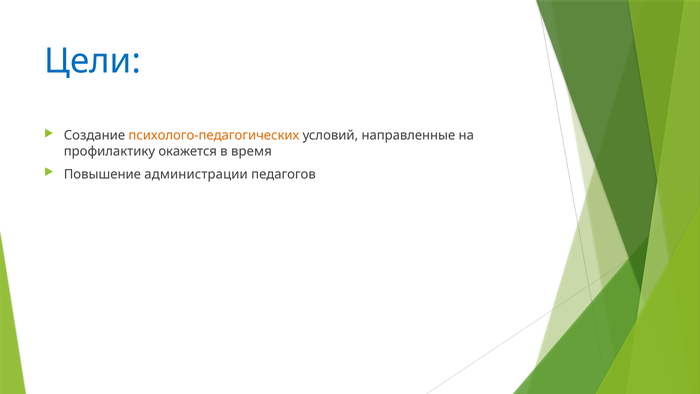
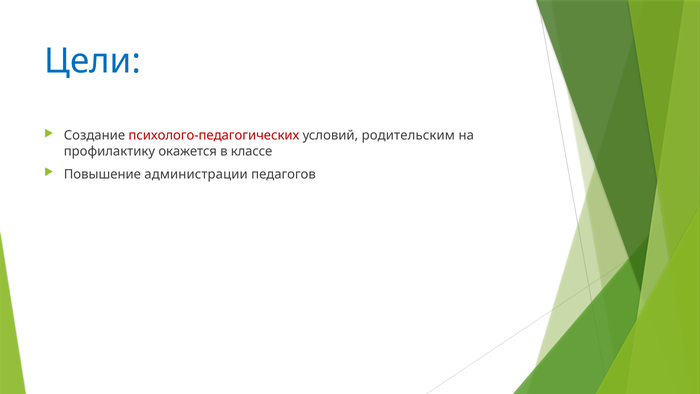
психолого-педагогических colour: orange -> red
направленные: направленные -> родительским
время: время -> классе
